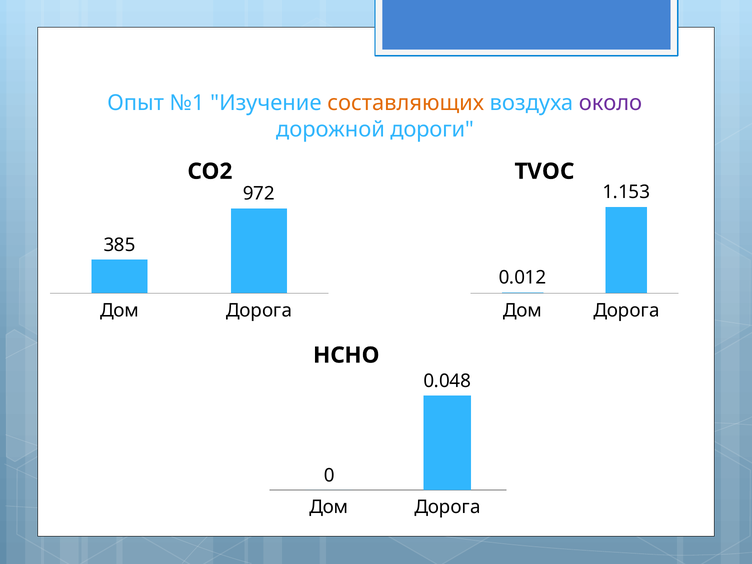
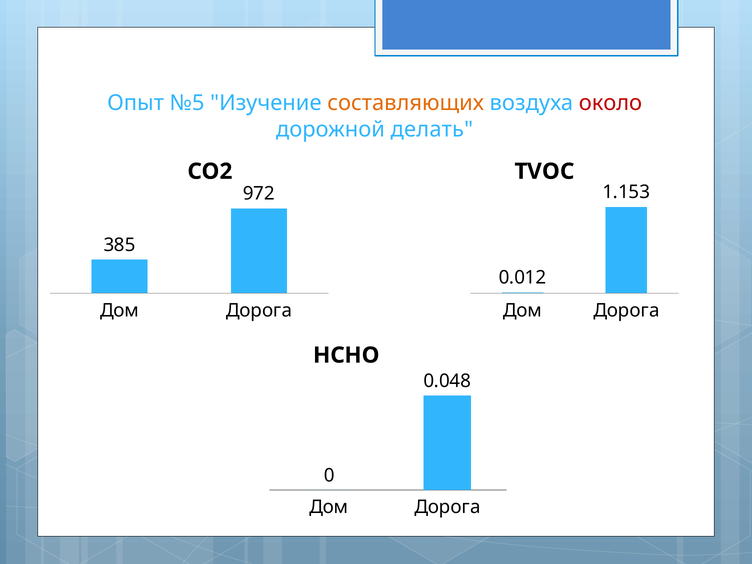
№1: №1 -> №5
около colour: purple -> red
дороги: дороги -> делать
